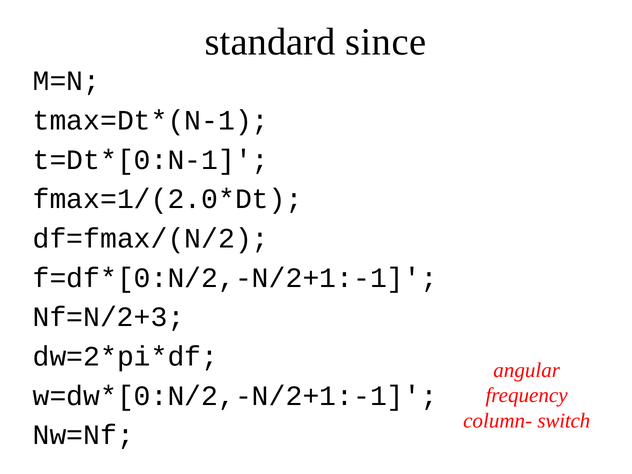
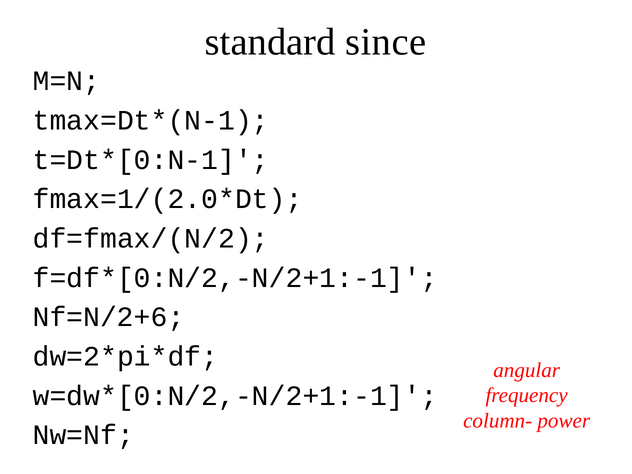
Nf=N/2+3: Nf=N/2+3 -> Nf=N/2+6
switch: switch -> power
